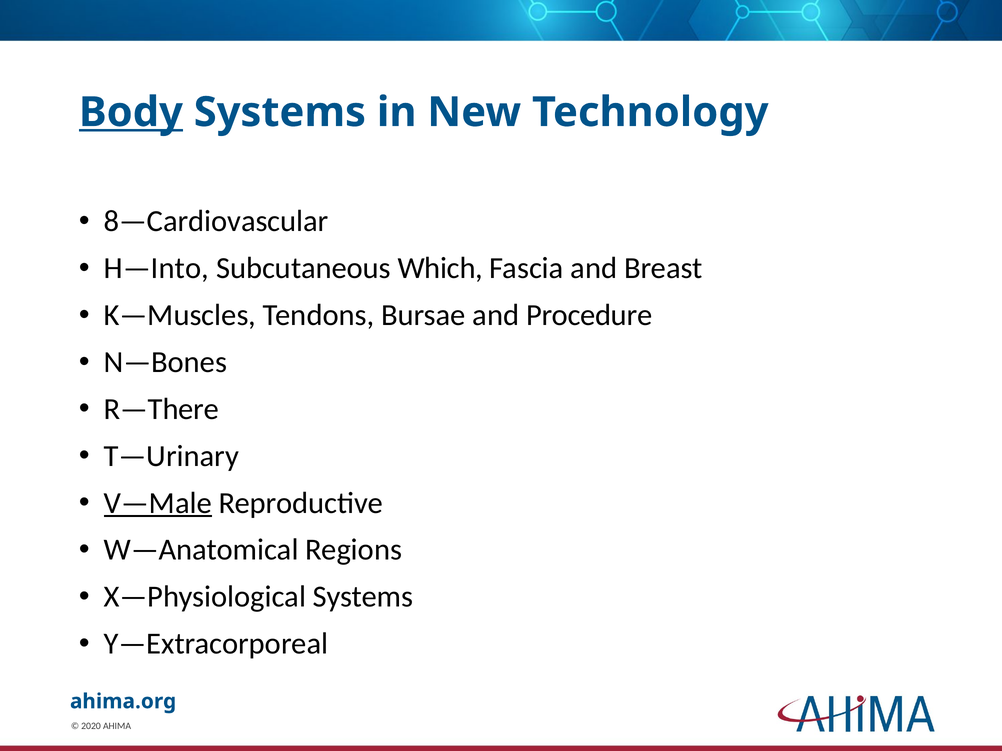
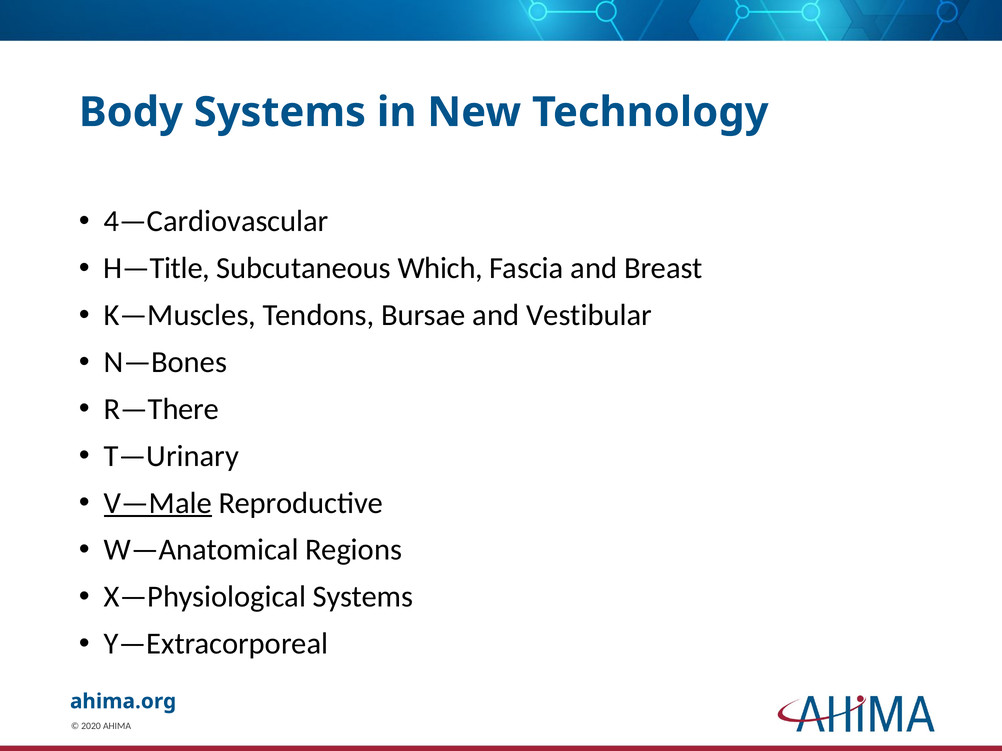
Body underline: present -> none
8—Cardiovascular: 8—Cardiovascular -> 4—Cardiovascular
H—Into: H—Into -> H—Title
Procedure: Procedure -> Vestibular
